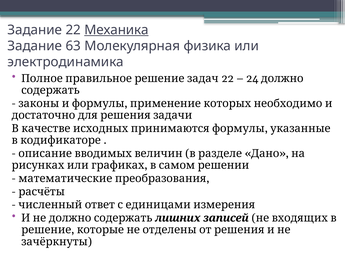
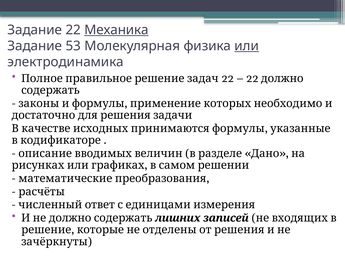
63: 63 -> 53
или underline: none -> present
24 at (252, 79): 24 -> 22
